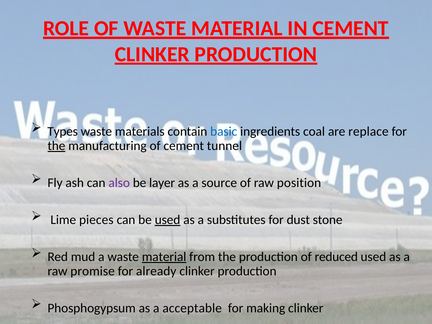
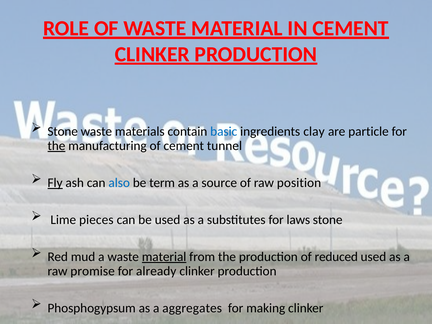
Types at (63, 132): Types -> Stone
coal: coal -> clay
replace: replace -> particle
Fly underline: none -> present
also colour: purple -> blue
layer: layer -> term
used at (168, 220) underline: present -> none
dust: dust -> laws
acceptable: acceptable -> aggregates
